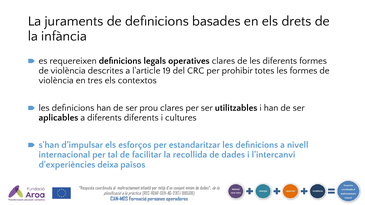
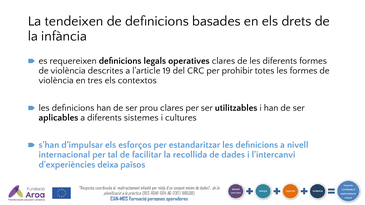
juraments: juraments -> tendeixen
diferents diferents: diferents -> sistemes
